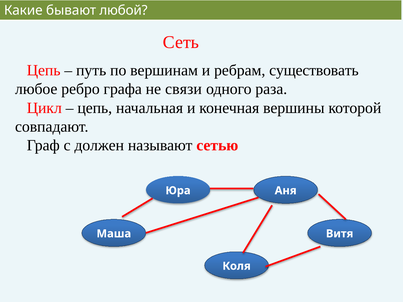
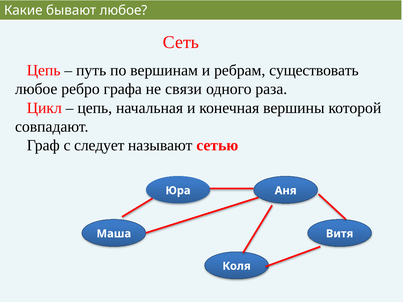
бывают любой: любой -> любое
должен: должен -> следует
